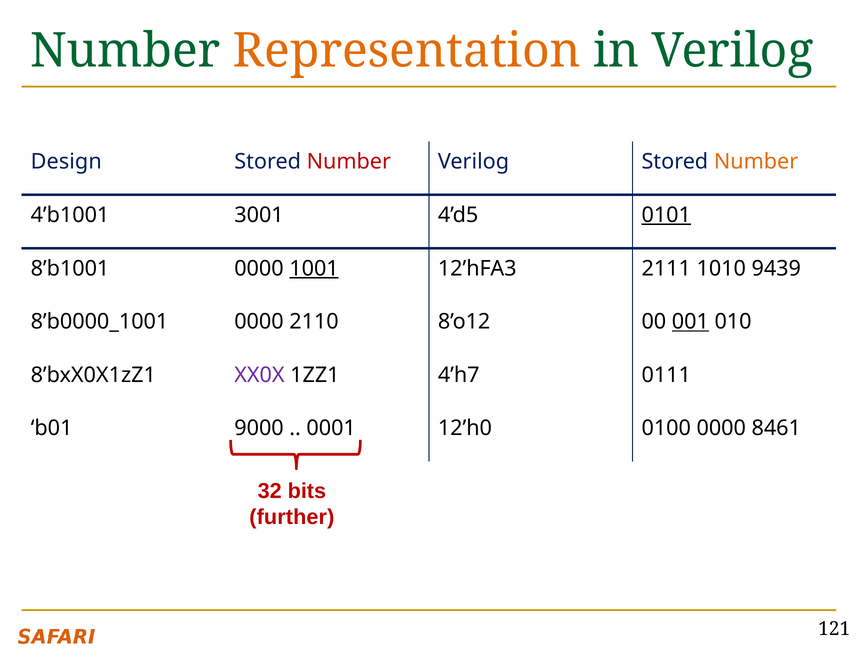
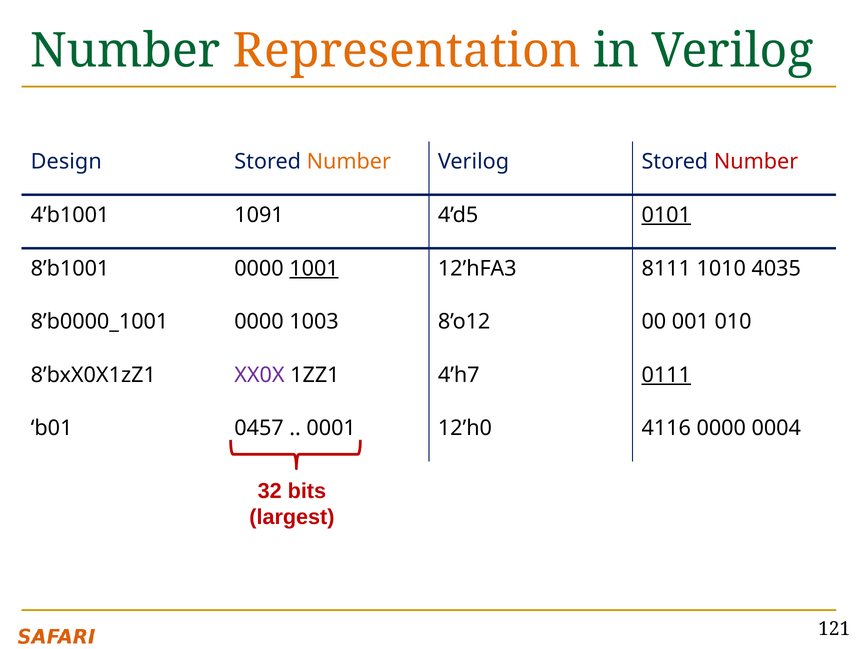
Number at (349, 162) colour: red -> orange
Number at (756, 162) colour: orange -> red
3001: 3001 -> 1091
2111: 2111 -> 8111
9439: 9439 -> 4035
2110: 2110 -> 1003
001 underline: present -> none
0111 underline: none -> present
9000: 9000 -> 0457
0100: 0100 -> 4116
8461: 8461 -> 0004
further: further -> largest
